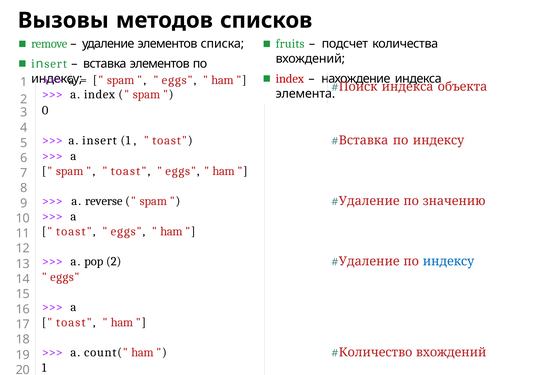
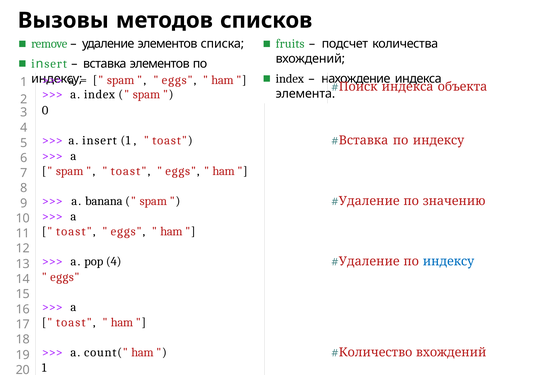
index at (290, 79) colour: red -> black
reverse: reverse -> banana
pop 2: 2 -> 4
